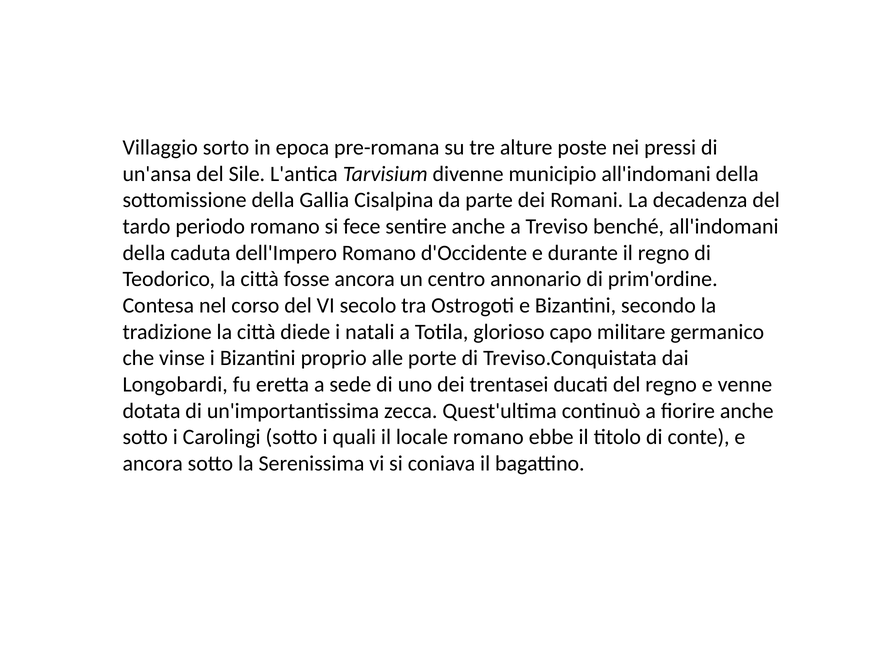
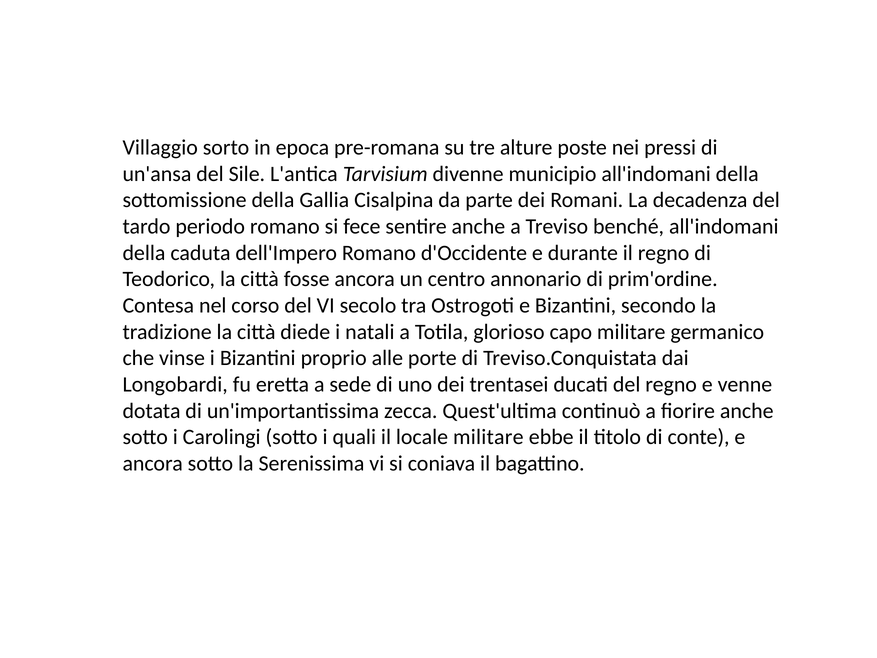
locale romano: romano -> militare
